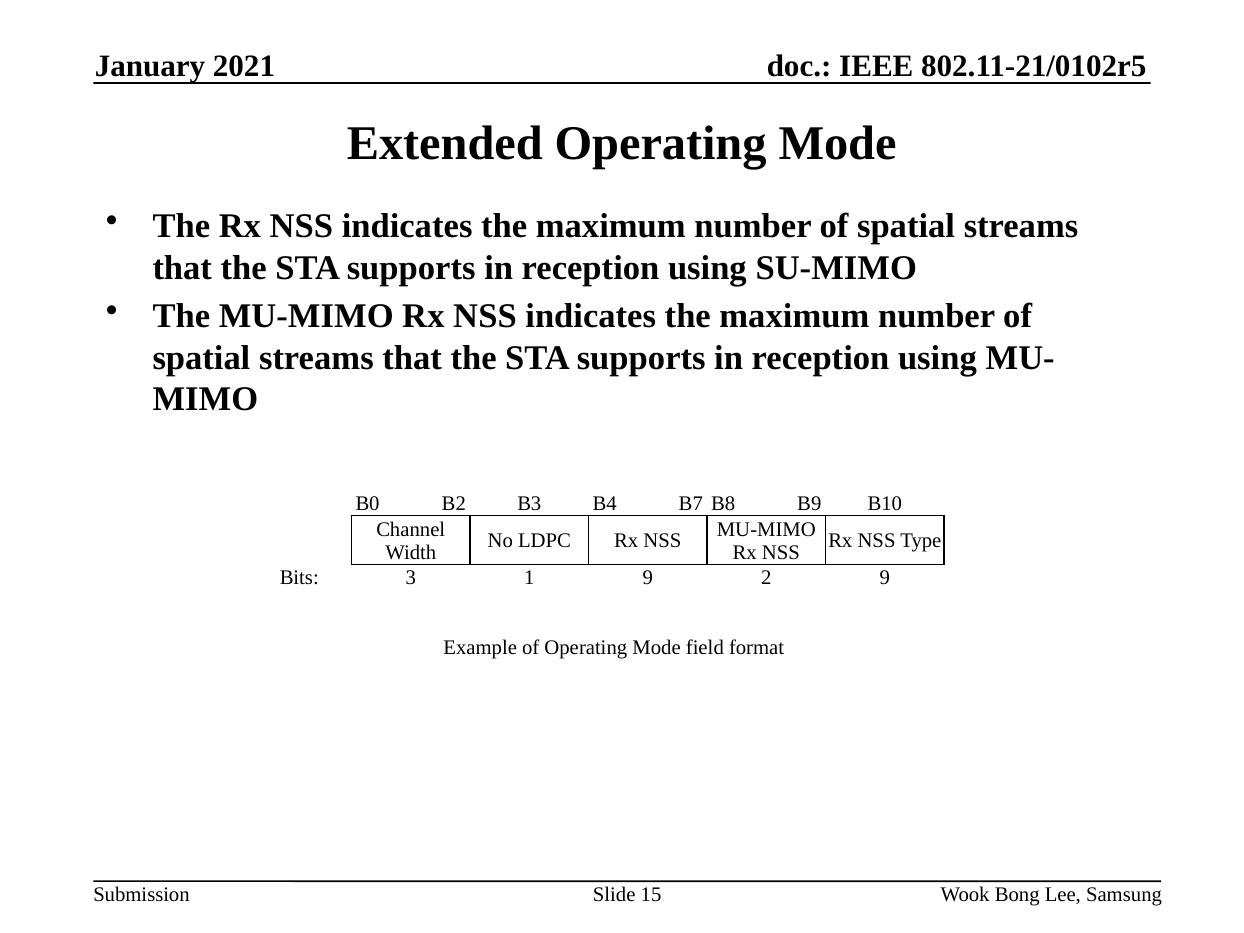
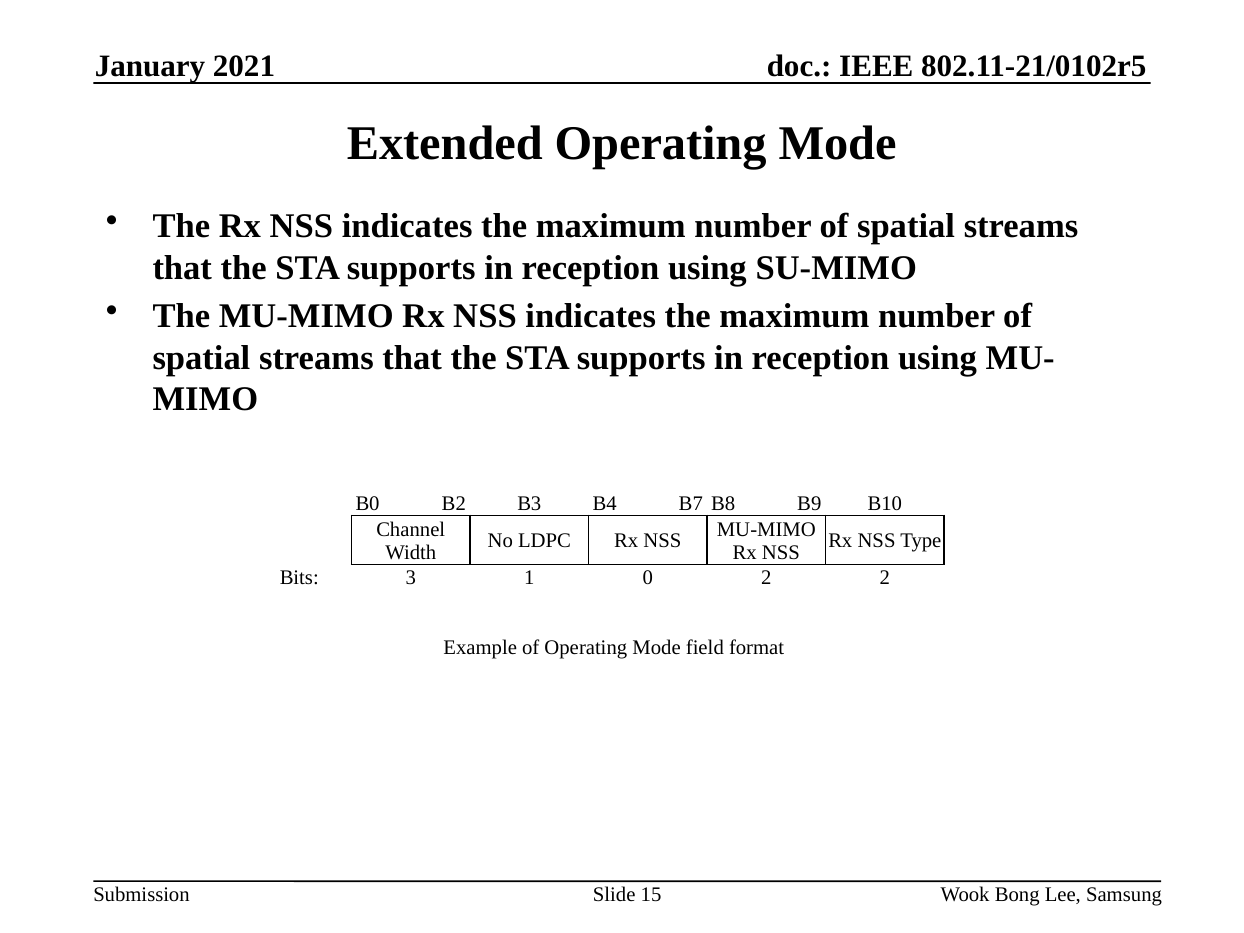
1 9: 9 -> 0
2 9: 9 -> 2
